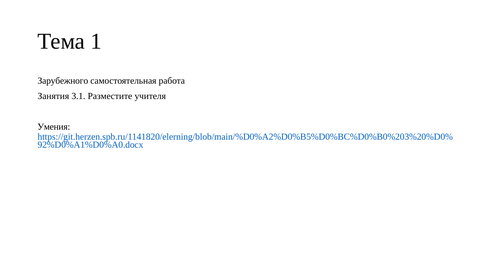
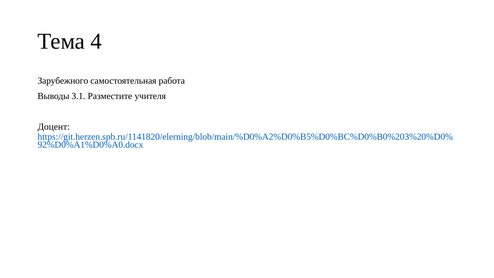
1: 1 -> 4
Занятия: Занятия -> Выводы
Умения: Умения -> Доцент
